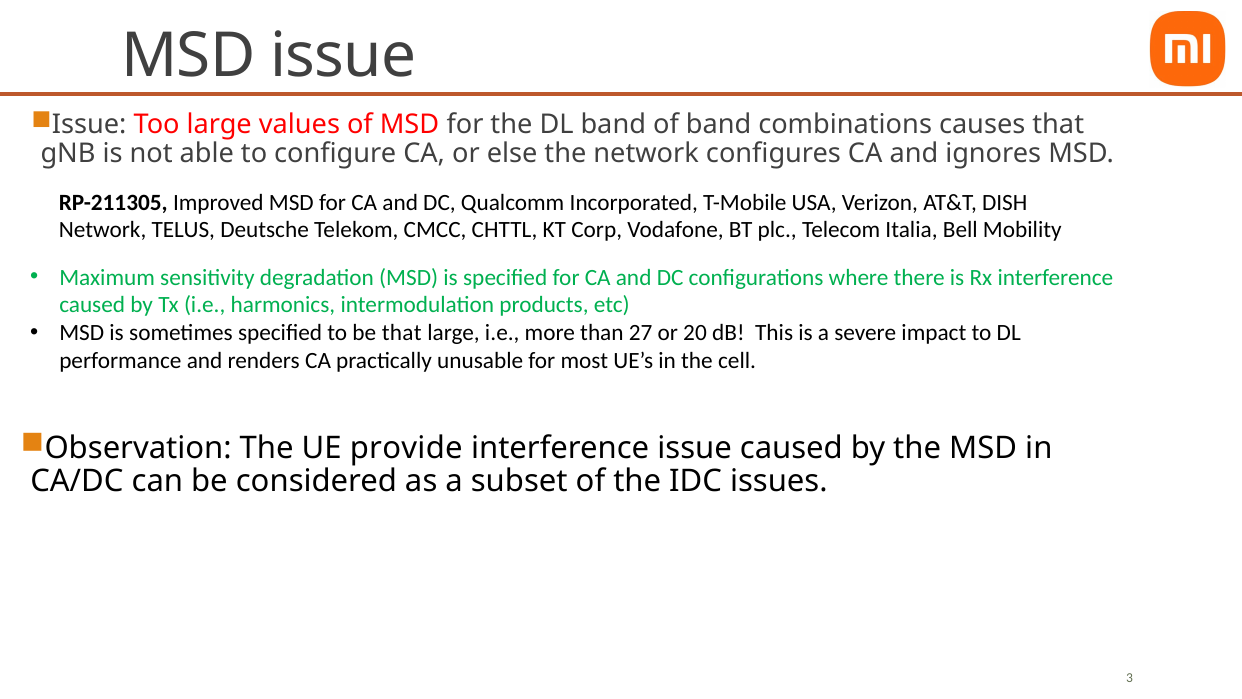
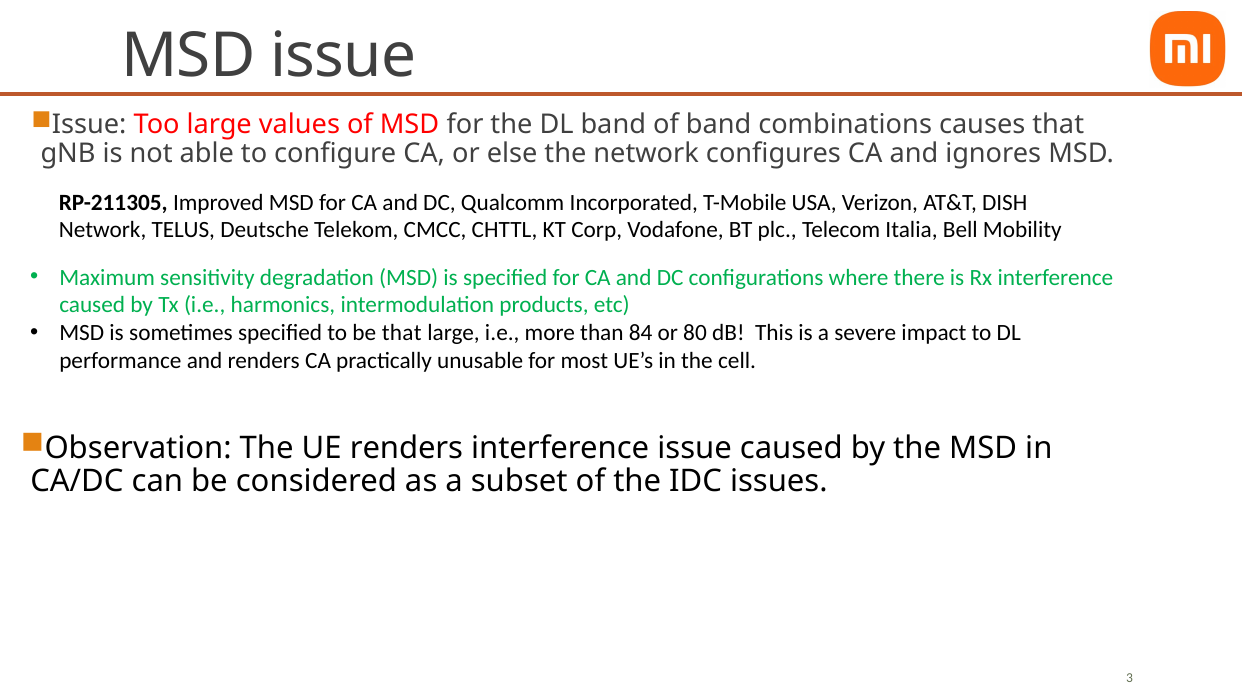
27: 27 -> 84
20: 20 -> 80
UE provide: provide -> renders
